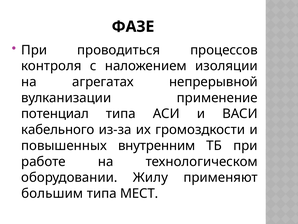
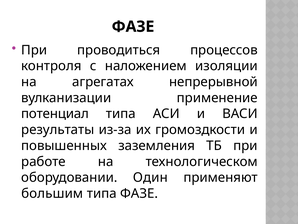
кабельного: кабельного -> результаты
внутренним: внутренним -> заземления
Жилу: Жилу -> Один
типа МЕСТ: МЕСТ -> ФАЗЕ
